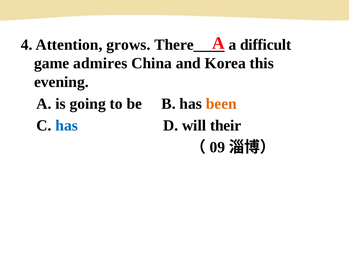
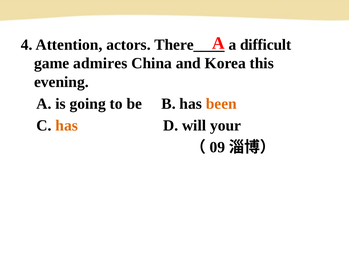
grows: grows -> actors
has at (67, 125) colour: blue -> orange
their: their -> your
